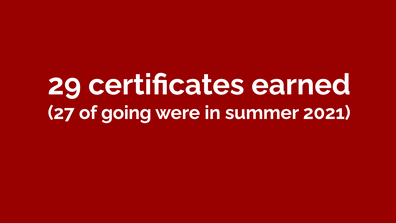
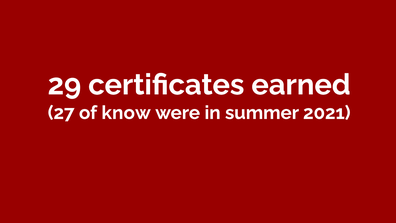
going: going -> know
